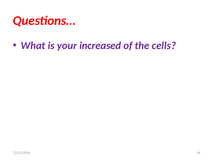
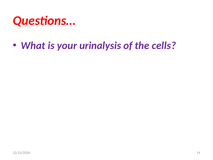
increased: increased -> urinalysis
